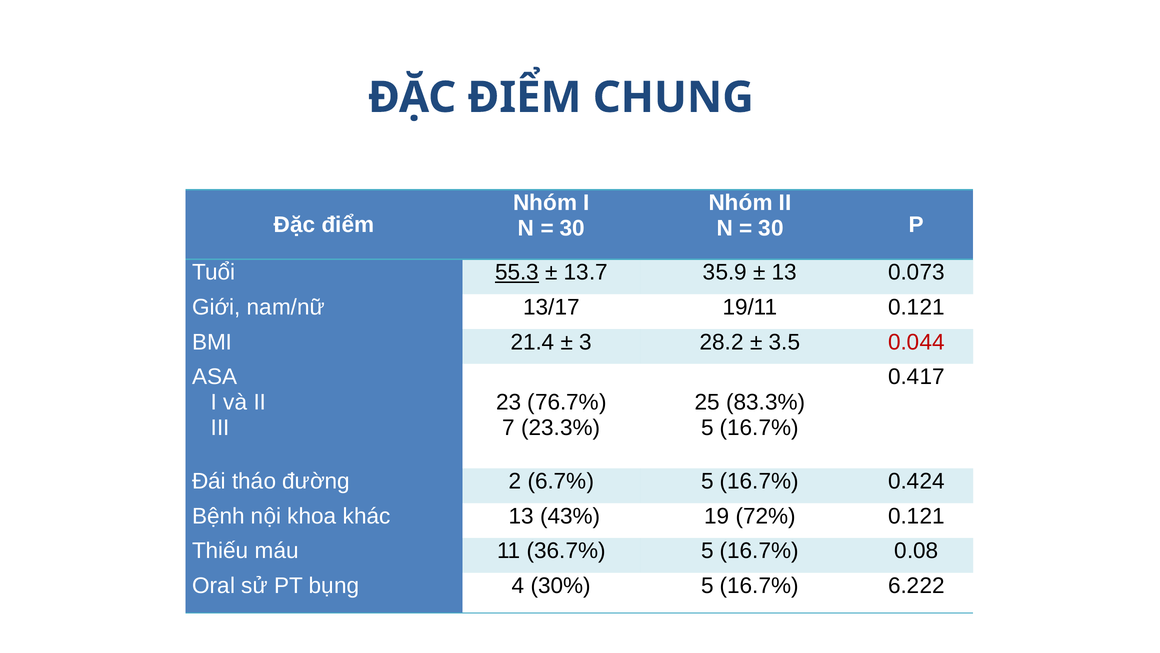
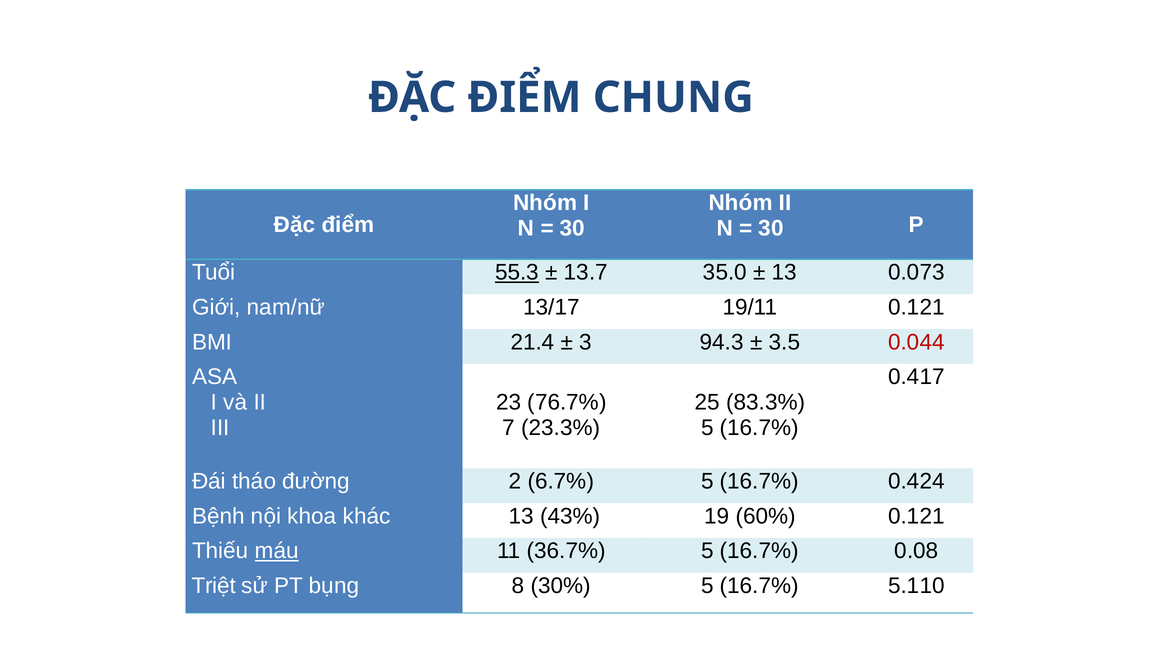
35.9: 35.9 -> 35.0
28.2: 28.2 -> 94.3
72%: 72% -> 60%
máu underline: none -> present
Oral: Oral -> Triệt
4: 4 -> 8
6.222: 6.222 -> 5.110
